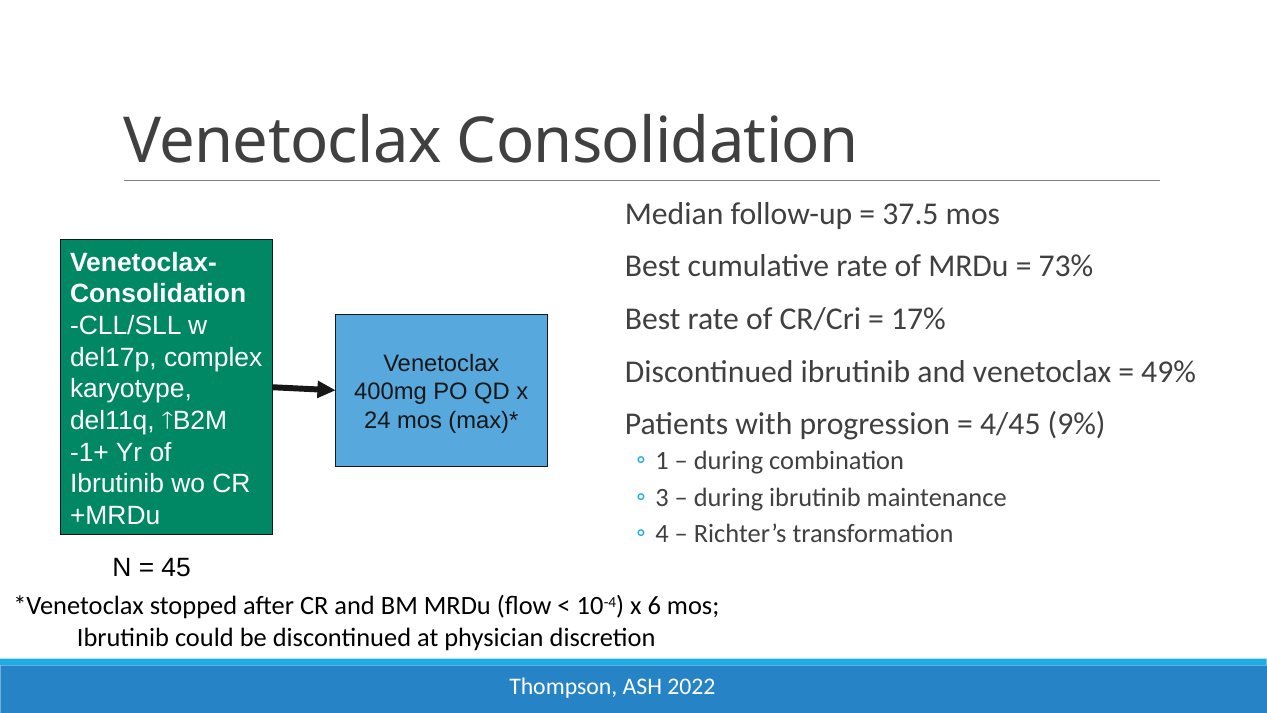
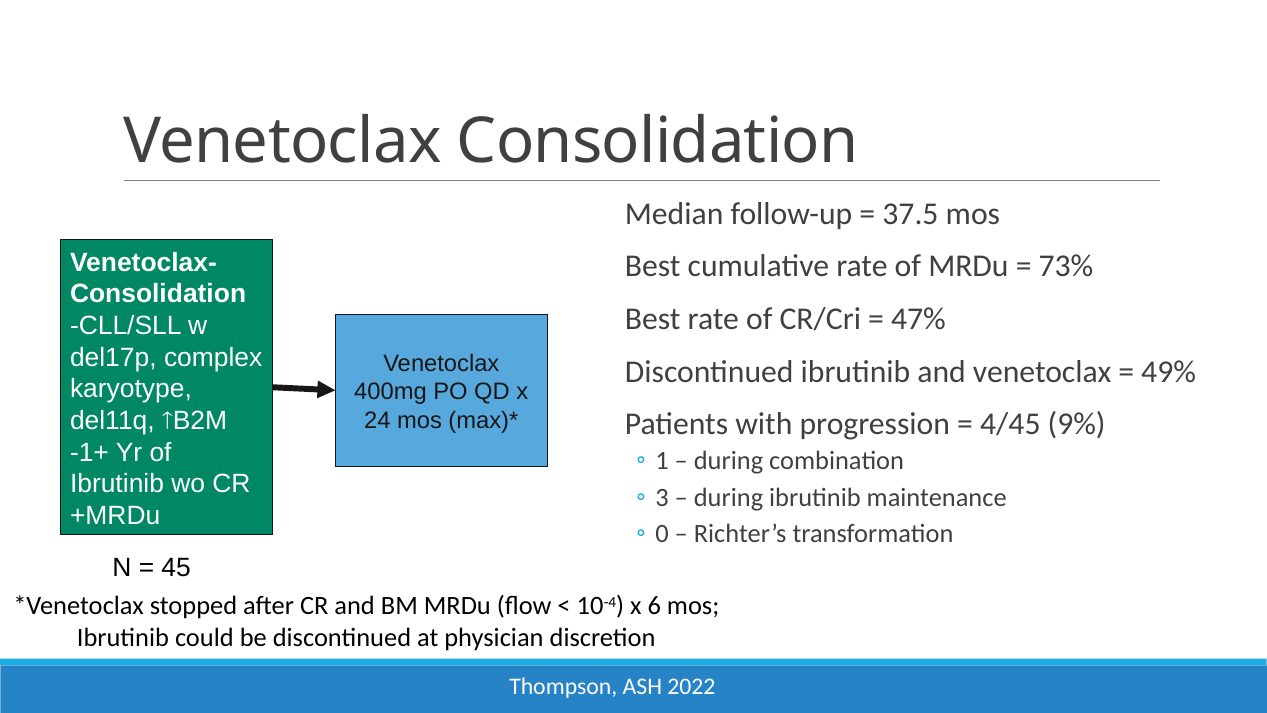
17%: 17% -> 47%
4: 4 -> 0
